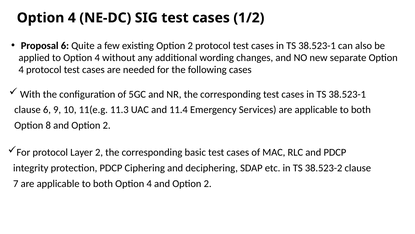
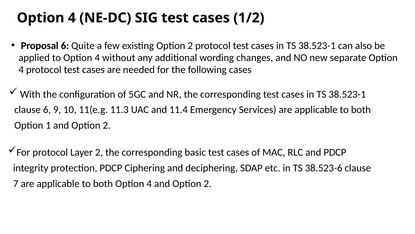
8: 8 -> 1
38.523-2: 38.523-2 -> 38.523-6
